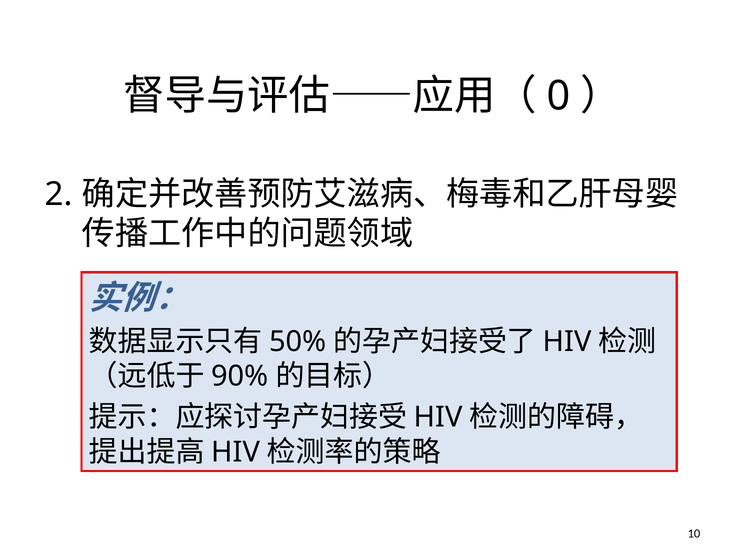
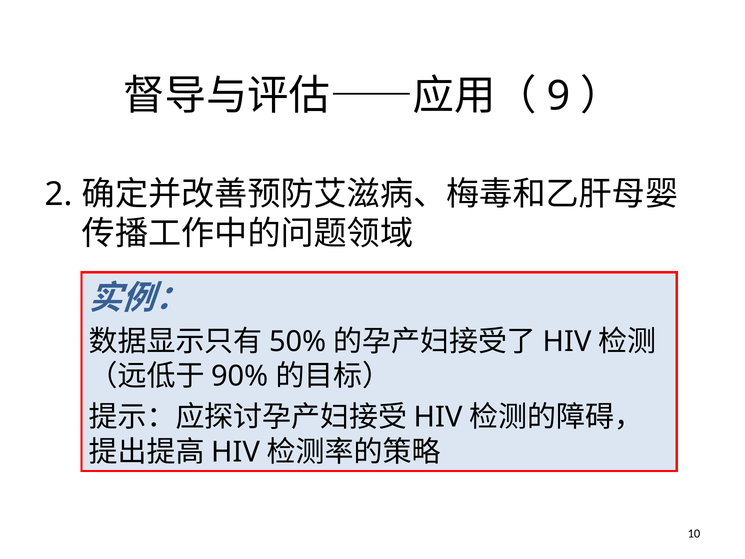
0: 0 -> 9
